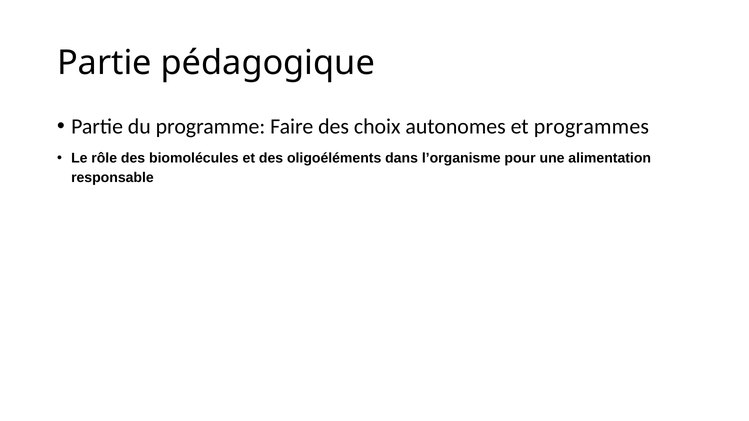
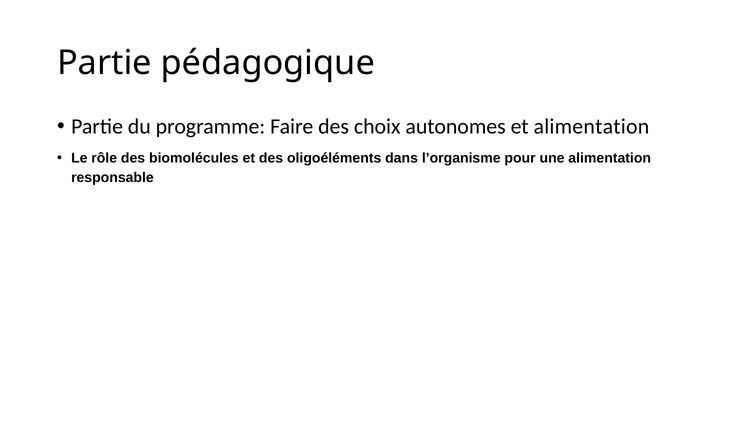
et programmes: programmes -> alimentation
